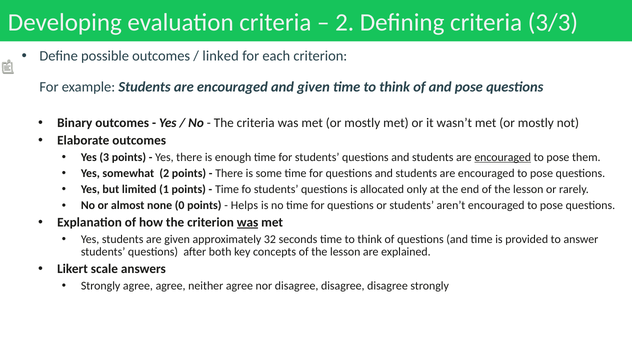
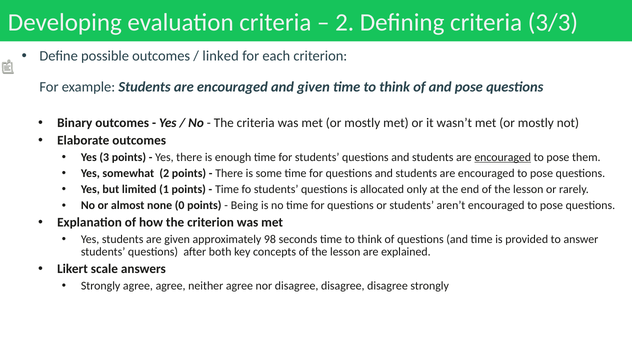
Helps: Helps -> Being
was at (248, 222) underline: present -> none
32: 32 -> 98
